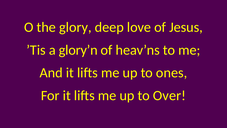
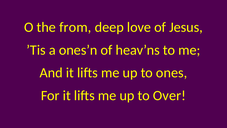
glory: glory -> from
glory’n: glory’n -> ones’n
